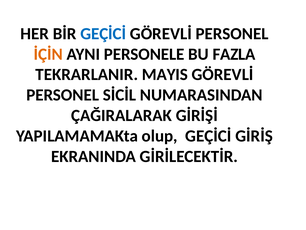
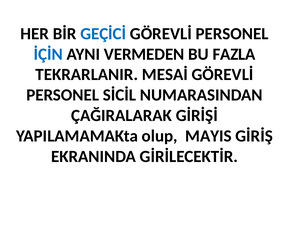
İÇİN colour: orange -> blue
PERSONELE: PERSONELE -> VERMEDEN
MAYIS: MAYIS -> MESAİ
olup GEÇİCİ: GEÇİCİ -> MAYIS
